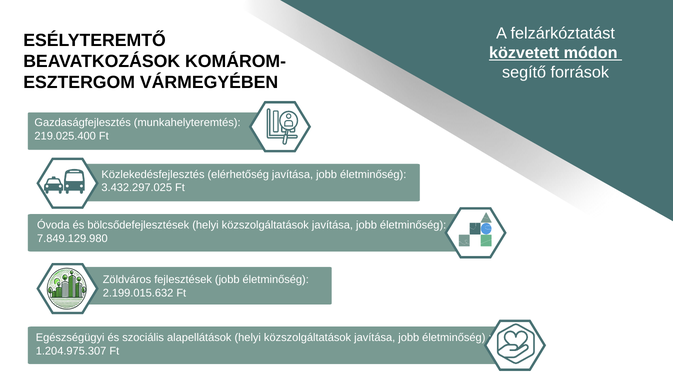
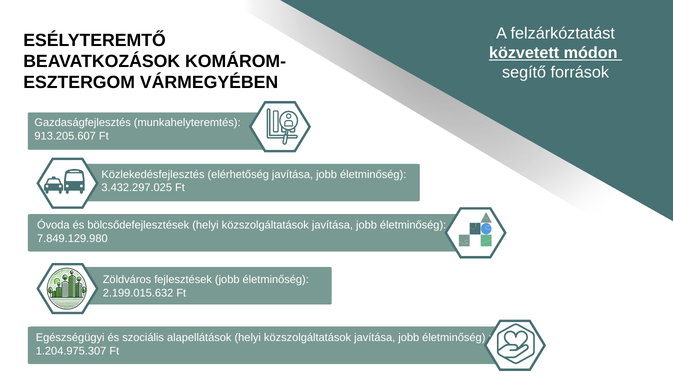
219.025.400: 219.025.400 -> 913.205.607
